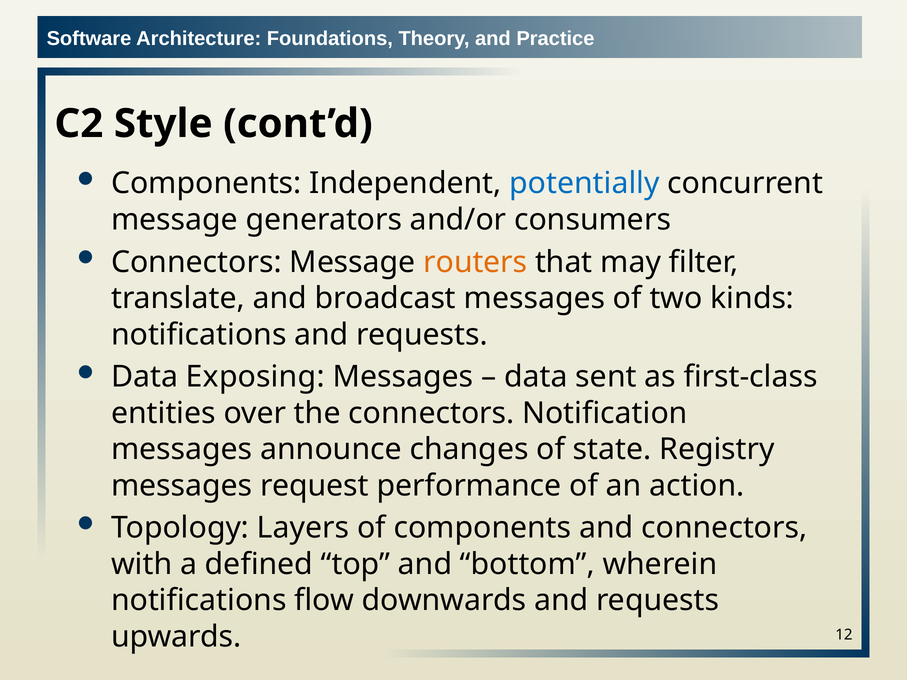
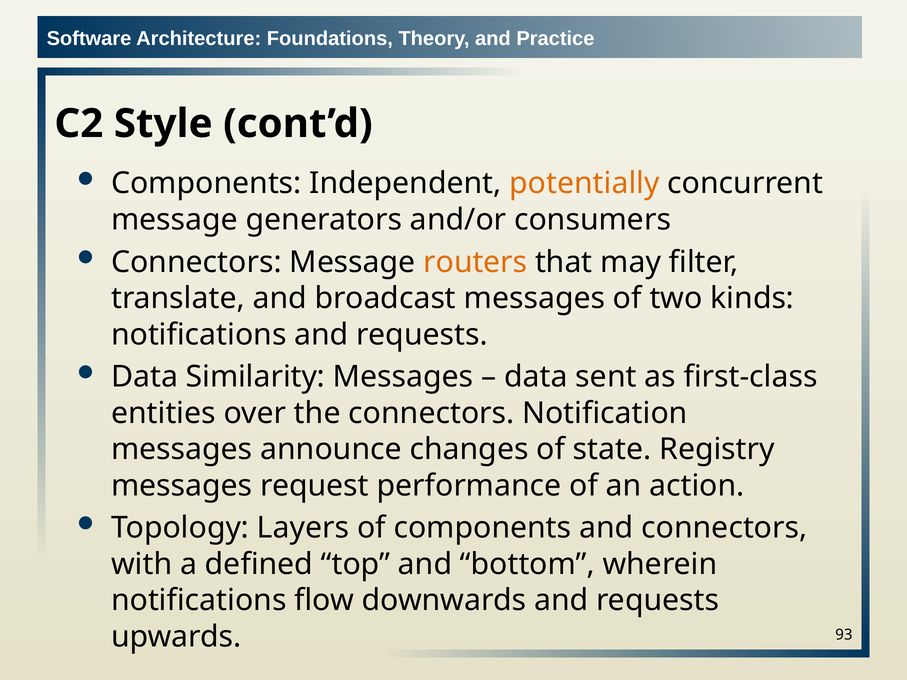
potentially colour: blue -> orange
Exposing: Exposing -> Similarity
12: 12 -> 93
